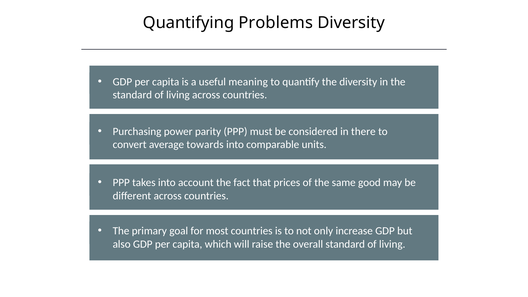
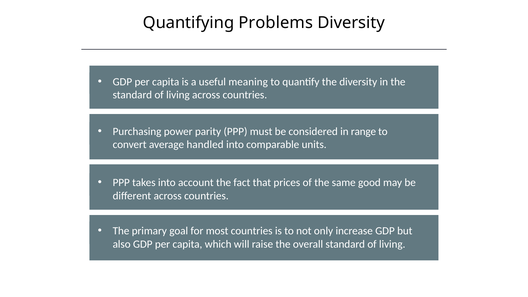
there: there -> range
towards: towards -> handled
